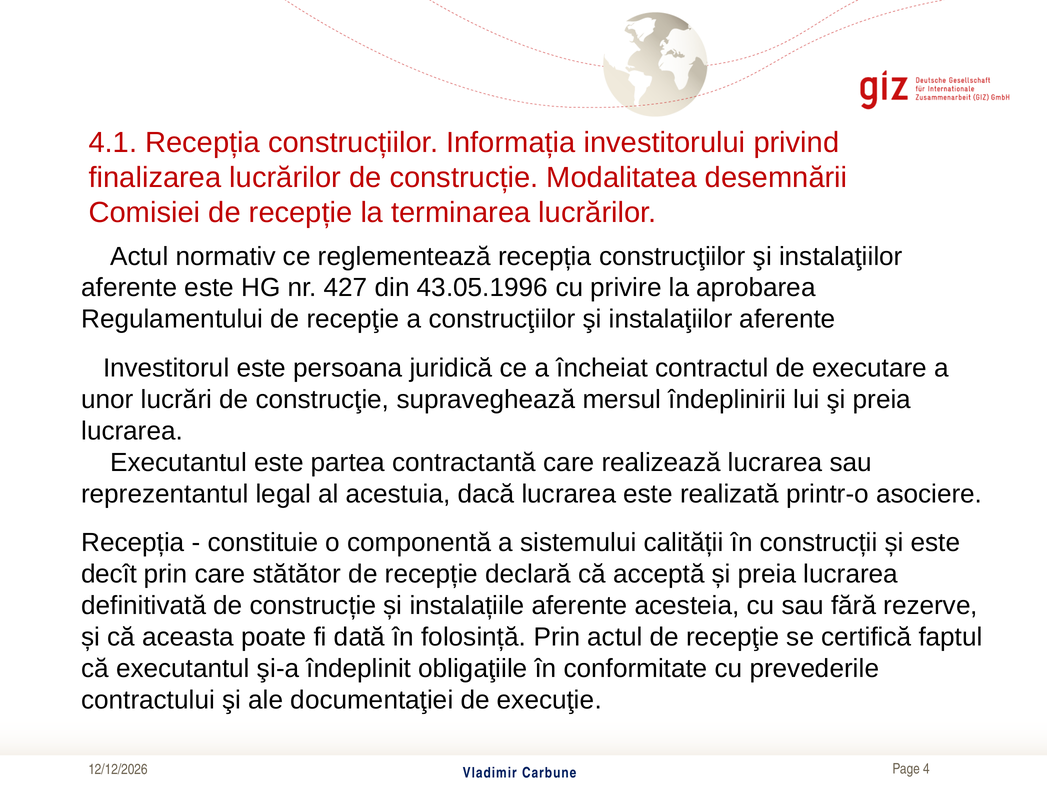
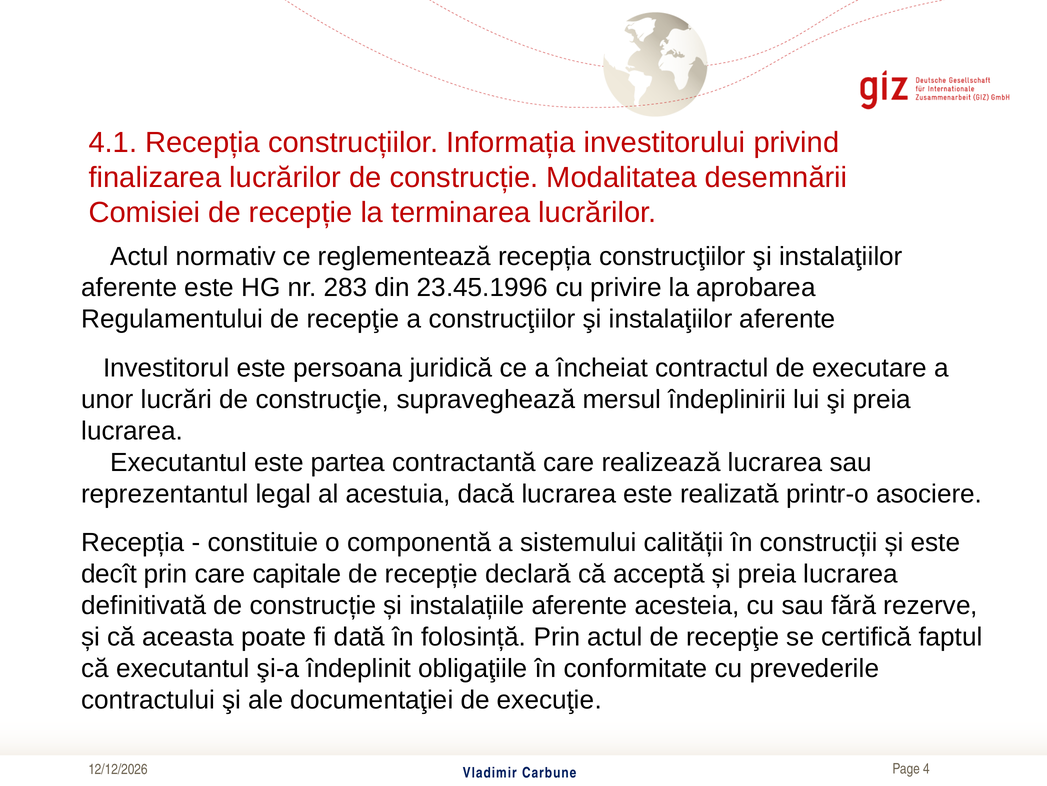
427: 427 -> 283
43.05.1996: 43.05.1996 -> 23.45.1996
stătător: stătător -> capitale
